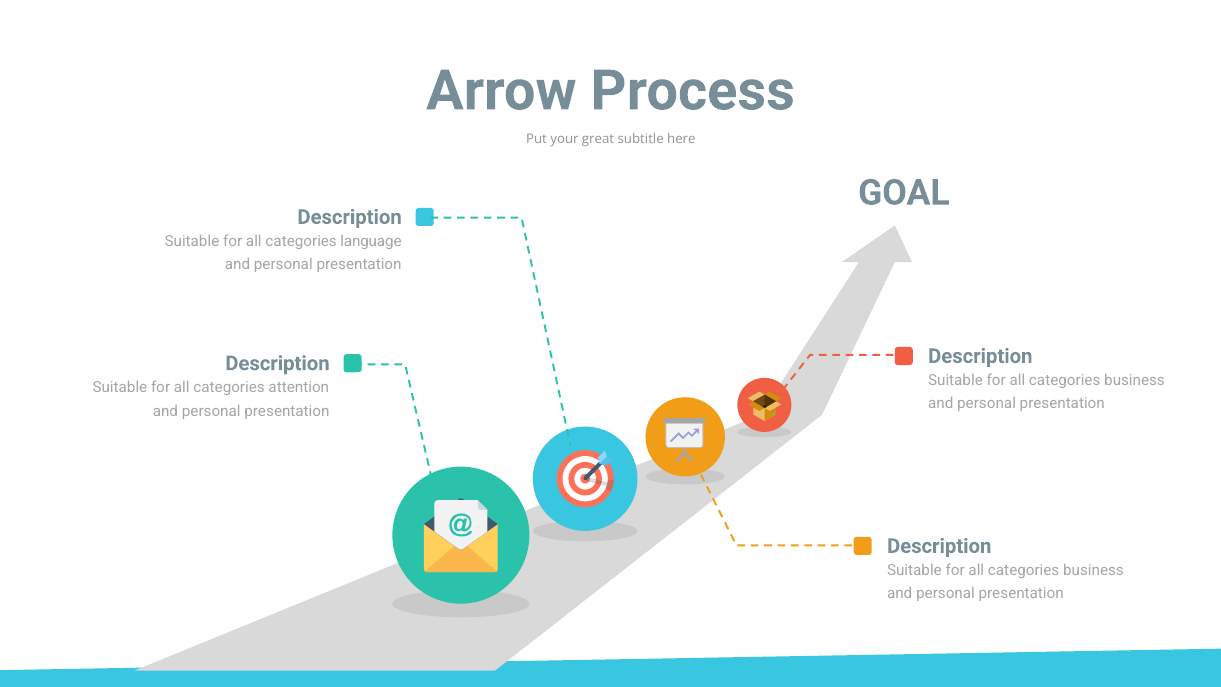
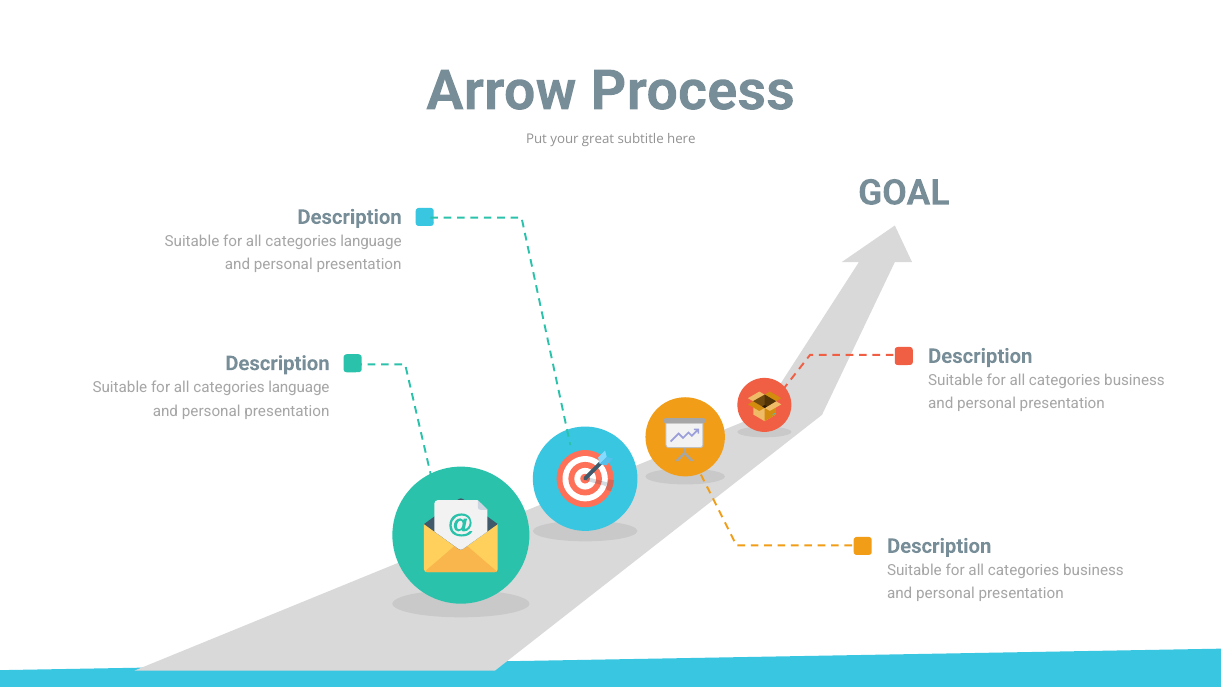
attention at (299, 387): attention -> language
